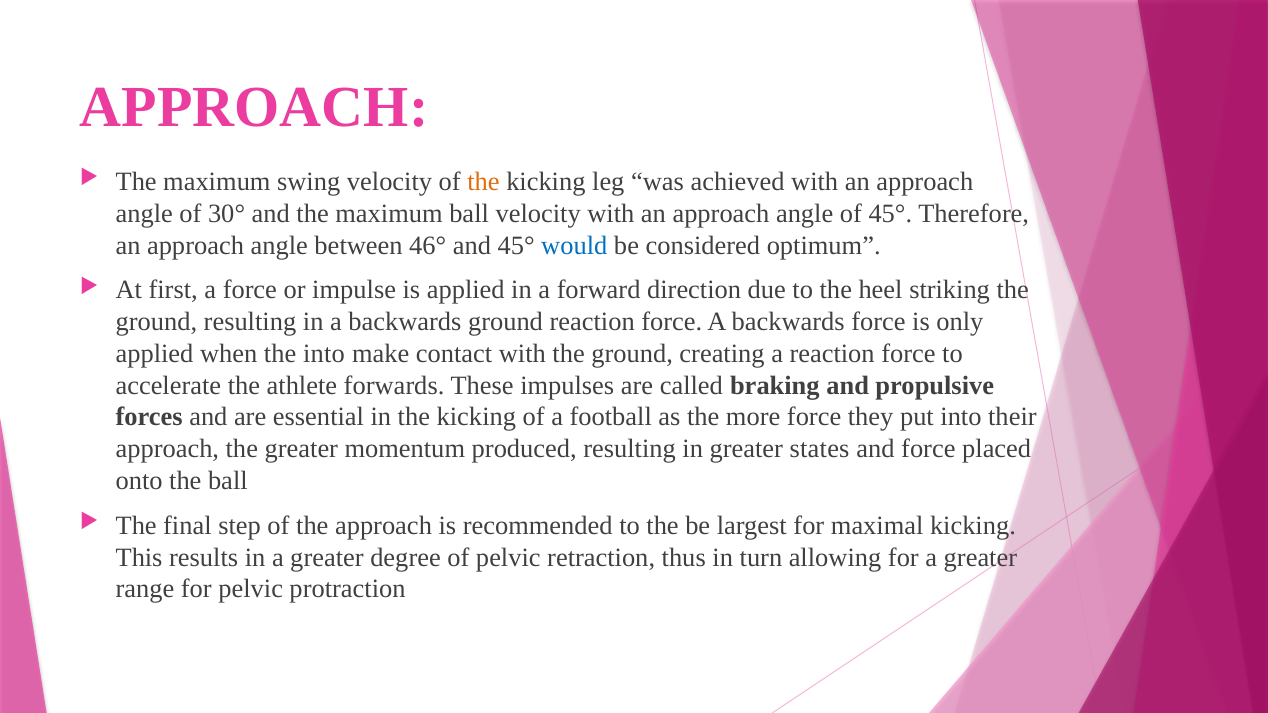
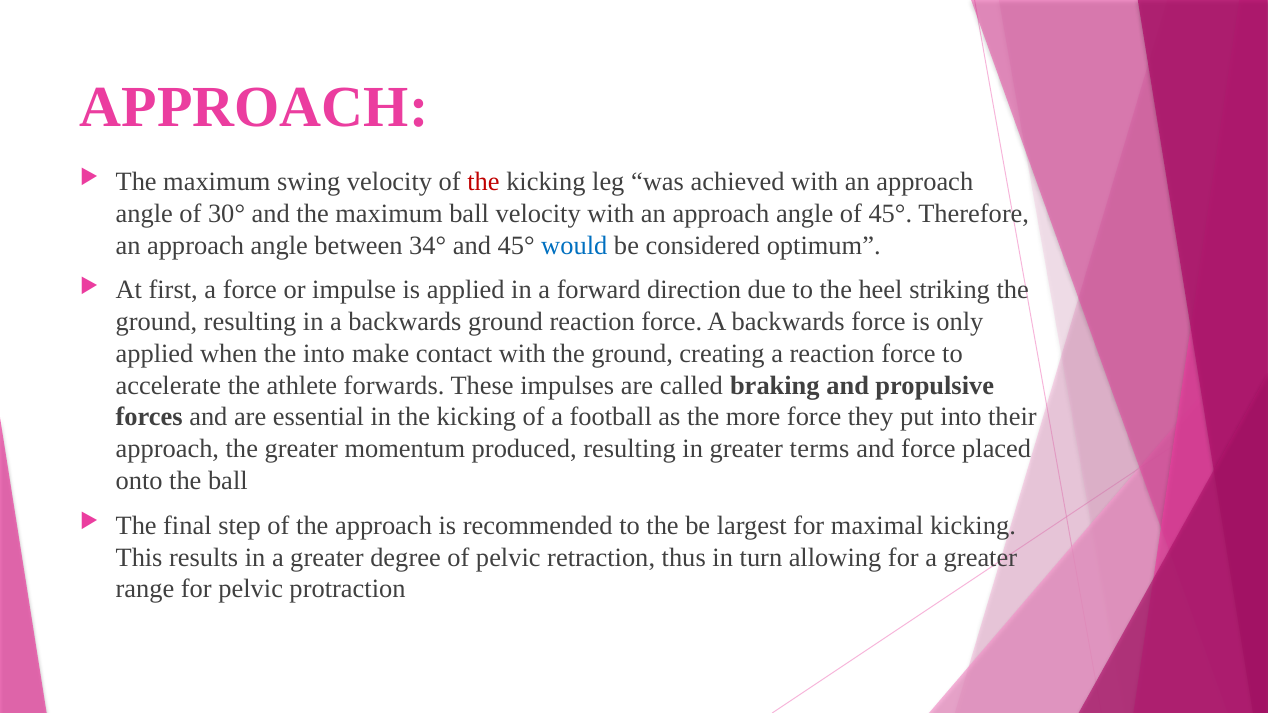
the at (483, 182) colour: orange -> red
46°: 46° -> 34°
states: states -> terms
